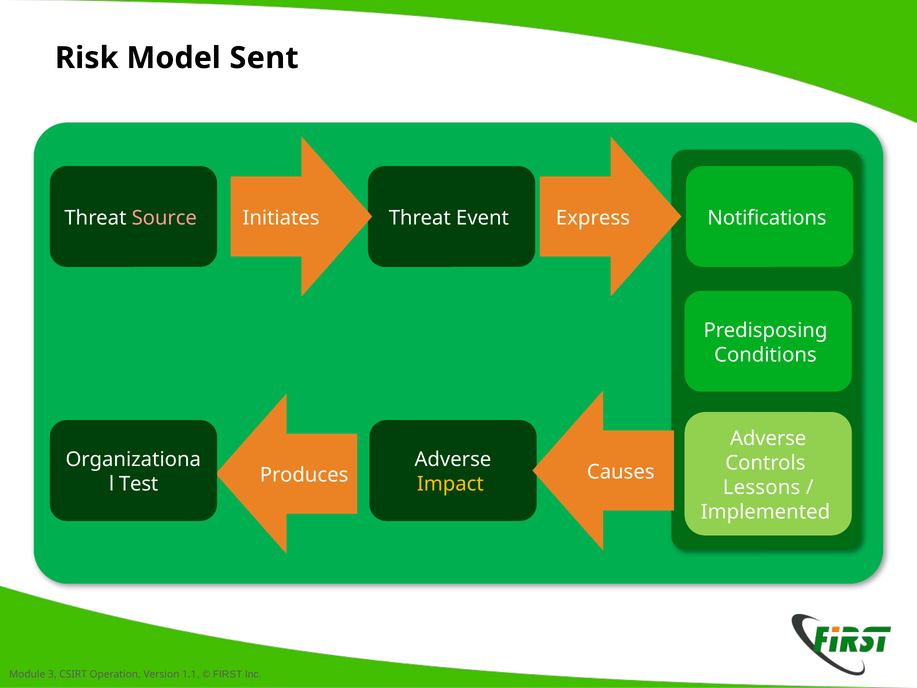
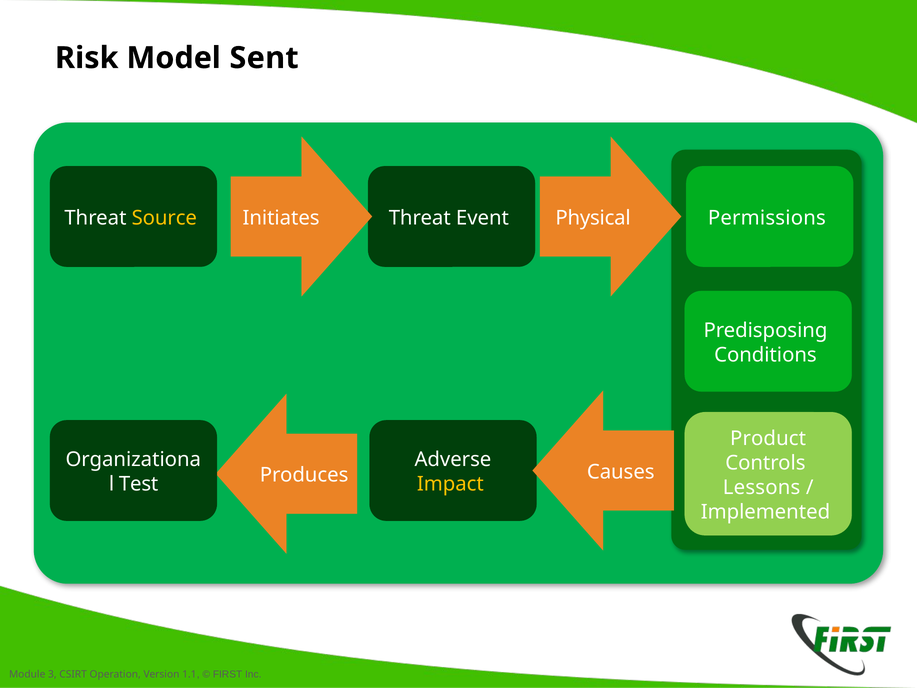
Source colour: pink -> yellow
Express: Express -> Physical
Notifications: Notifications -> Permissions
Adverse at (768, 438): Adverse -> Product
